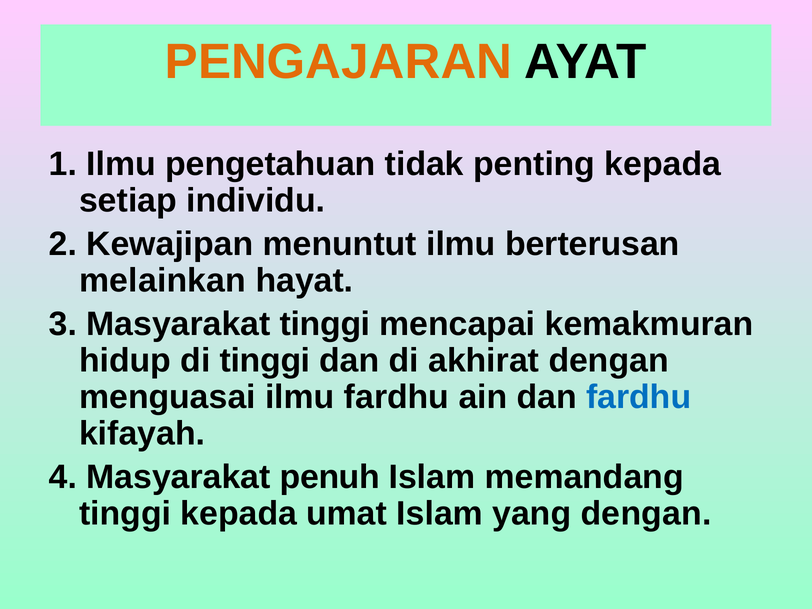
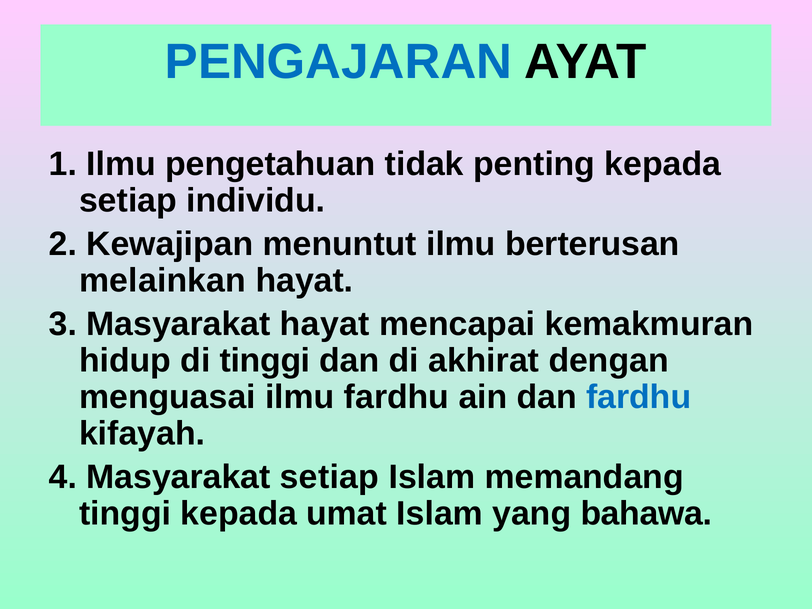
PENGAJARAN colour: orange -> blue
Masyarakat tinggi: tinggi -> hayat
Masyarakat penuh: penuh -> setiap
yang dengan: dengan -> bahawa
